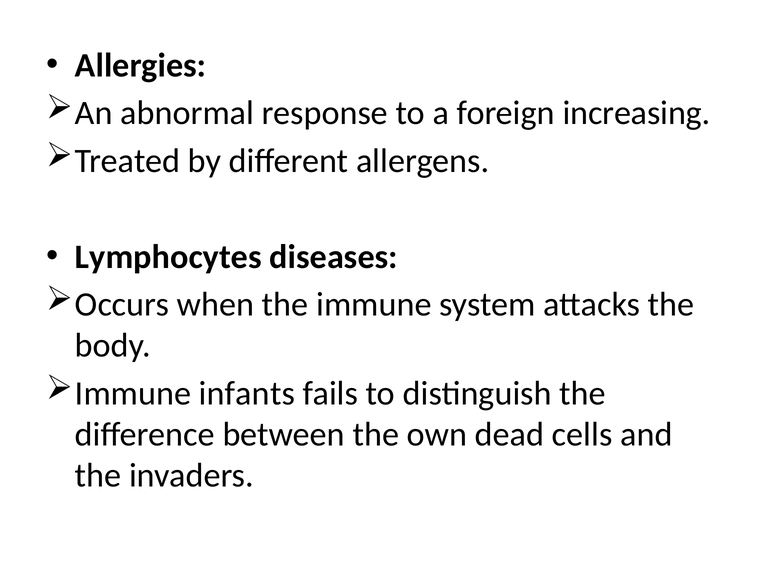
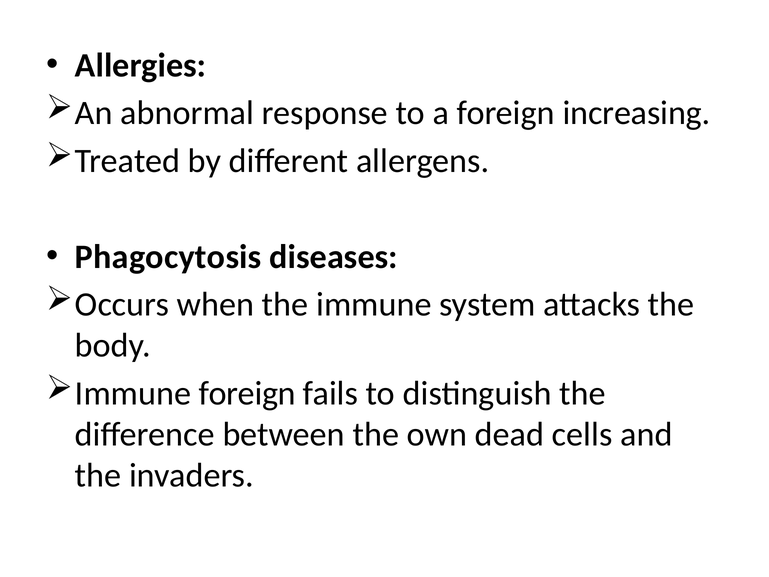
Lymphocytes: Lymphocytes -> Phagocytosis
Immune infants: infants -> foreign
